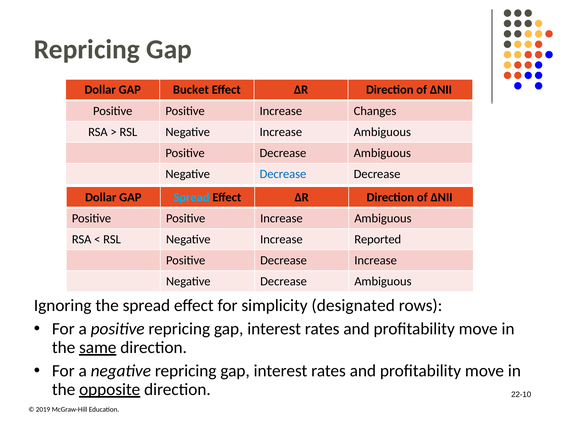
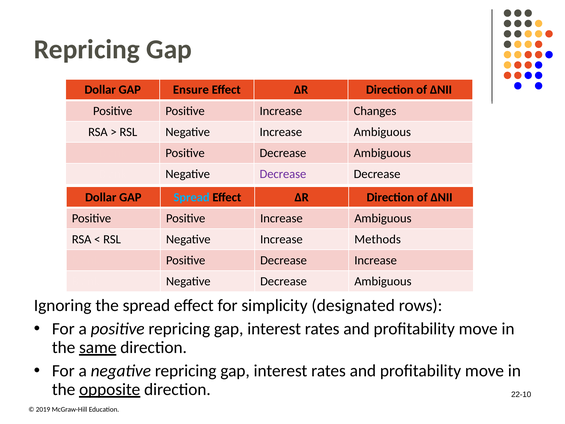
Bucket: Bucket -> Ensure
Decrease at (283, 174) colour: blue -> purple
Reported: Reported -> Methods
